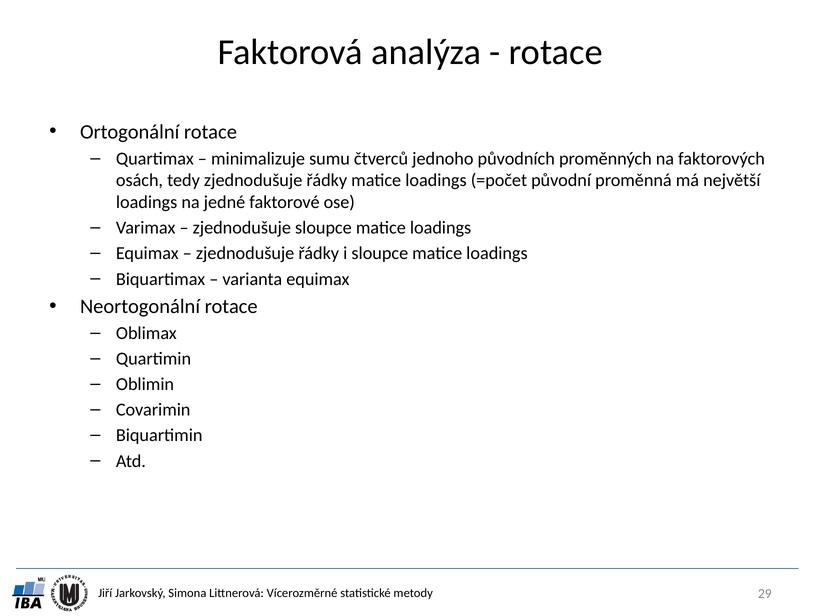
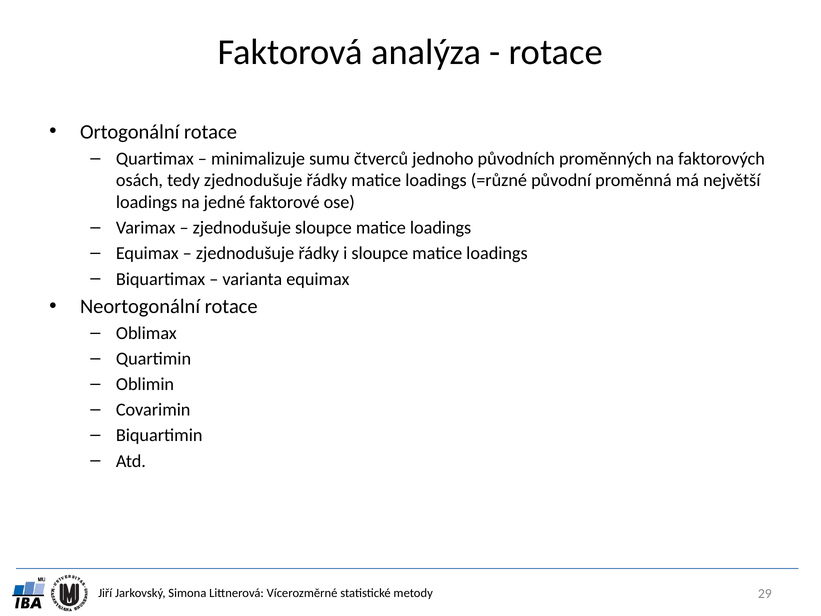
=počet: =počet -> =různé
